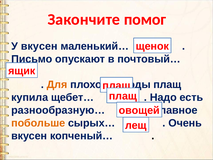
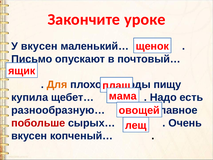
помог: помог -> уроке
плащ at (167, 84): плащ -> пищу
плащ at (123, 96): плащ -> мама
побольше colour: orange -> red
